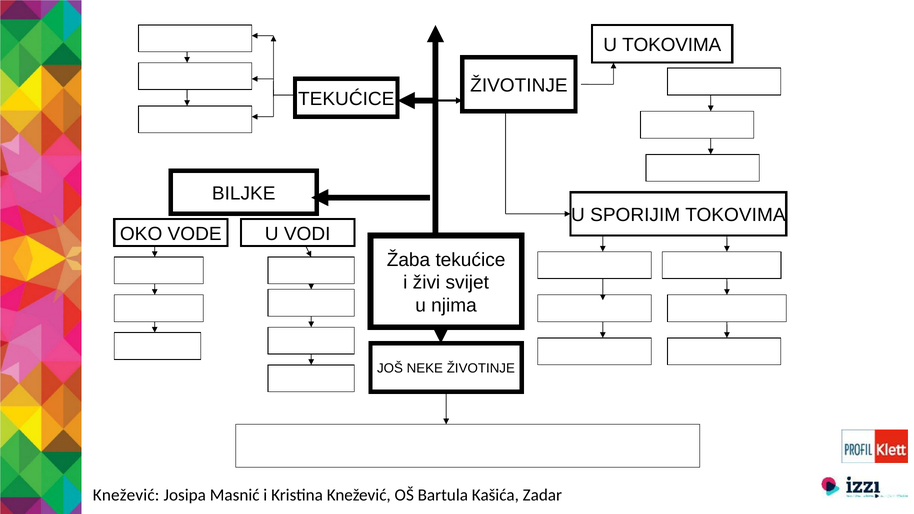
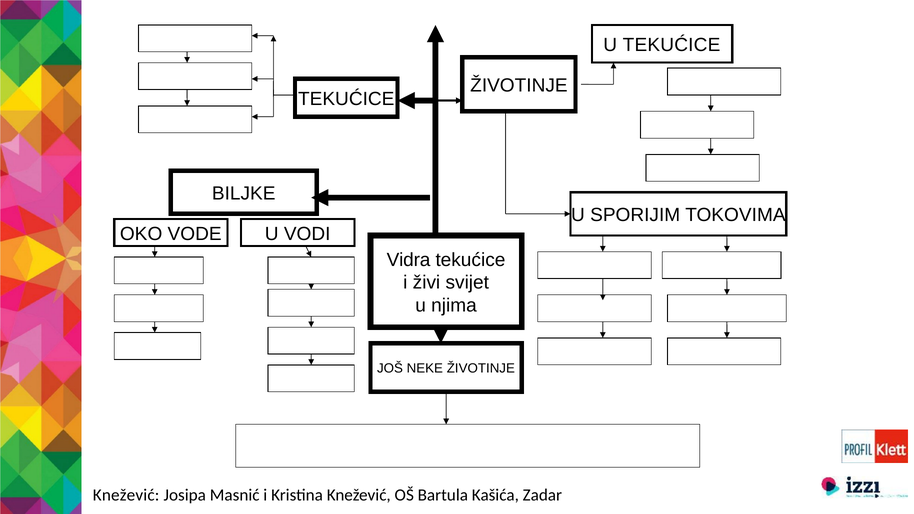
U TOKOVIMA: TOKOVIMA -> TEKUĆICE
Žaba: Žaba -> Vidra
